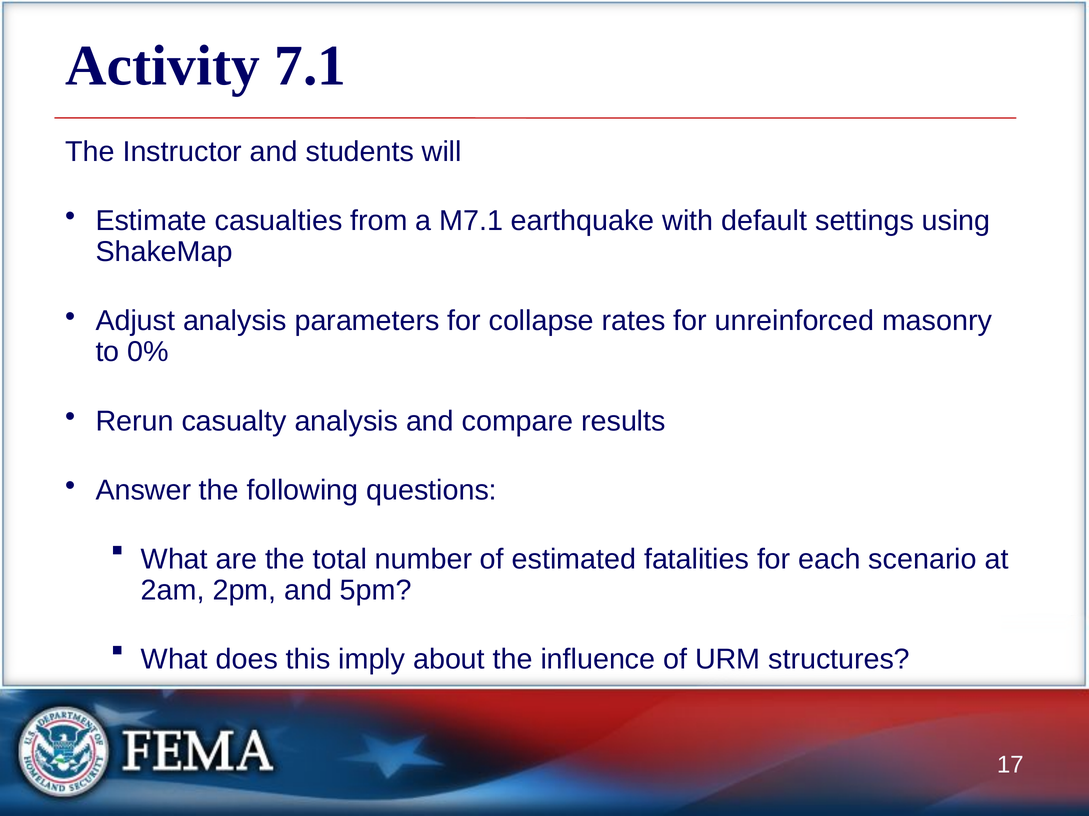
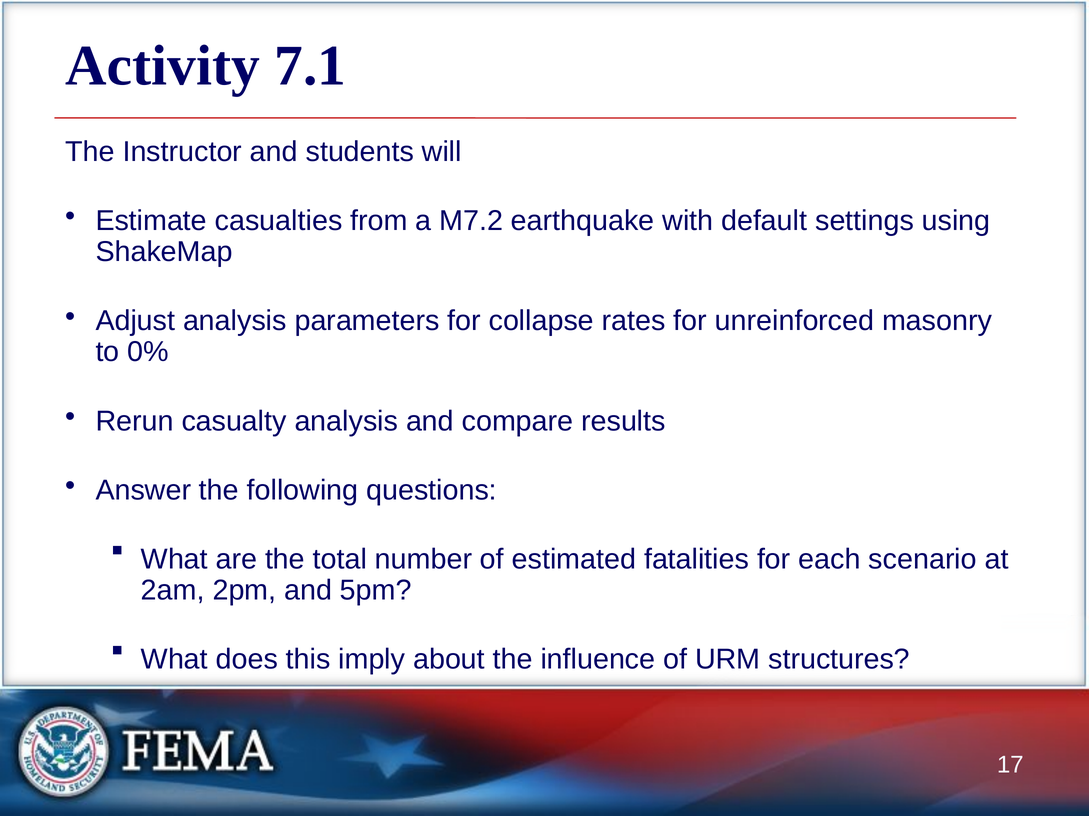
M7.1: M7.1 -> M7.2
